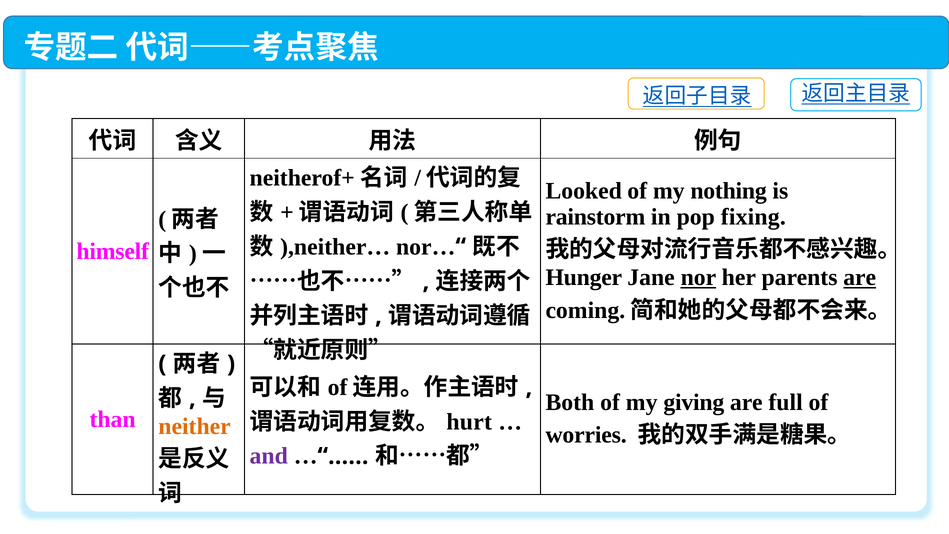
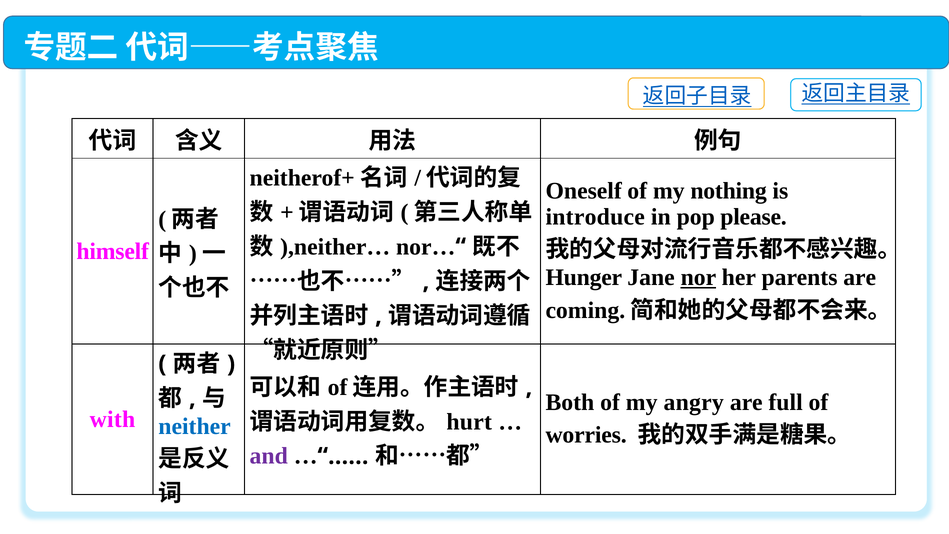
Looked: Looked -> Oneself
rainstorm: rainstorm -> introduce
fixing: fixing -> please
are at (860, 277) underline: present -> none
giving: giving -> angry
than: than -> with
neither colour: orange -> blue
